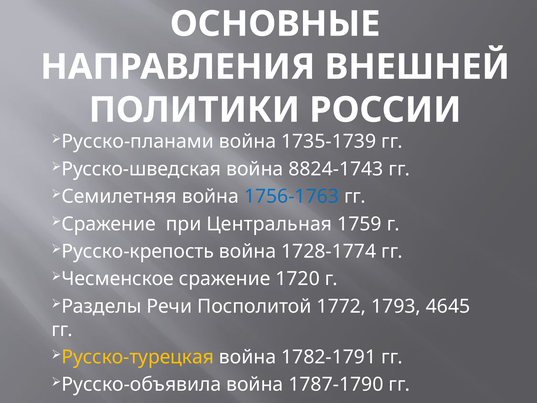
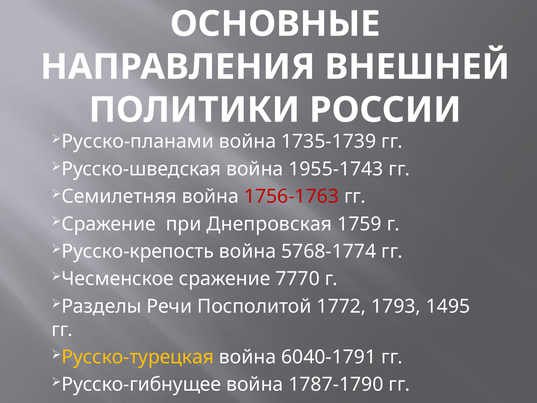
8824-1743: 8824-1743 -> 1955-1743
1756-1763 colour: blue -> red
Центральная: Центральная -> Днепровская
1728-1774: 1728-1774 -> 5768-1774
1720: 1720 -> 7770
4645: 4645 -> 1495
1782-1791: 1782-1791 -> 6040-1791
Русско-объявила: Русско-объявила -> Русско-гибнущее
